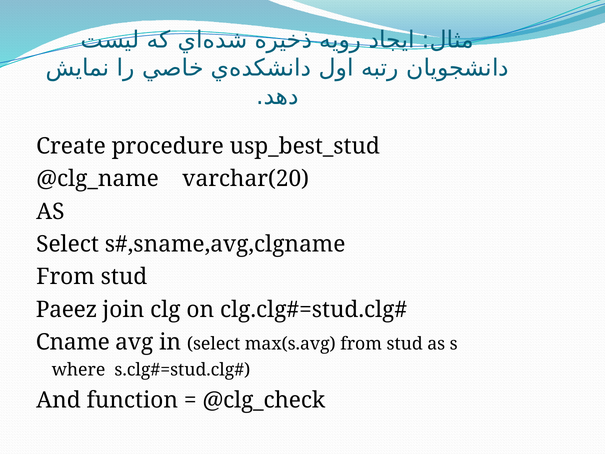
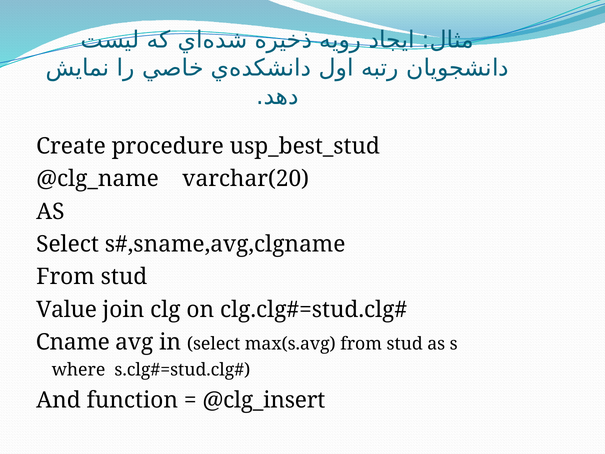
Paeez: Paeez -> Value
@clg_check: @clg_check -> @clg_insert
